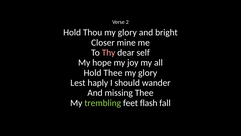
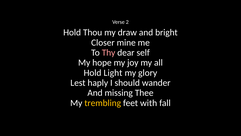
Thou my glory: glory -> draw
Hold Thee: Thee -> Light
trembling colour: light green -> yellow
flash: flash -> with
